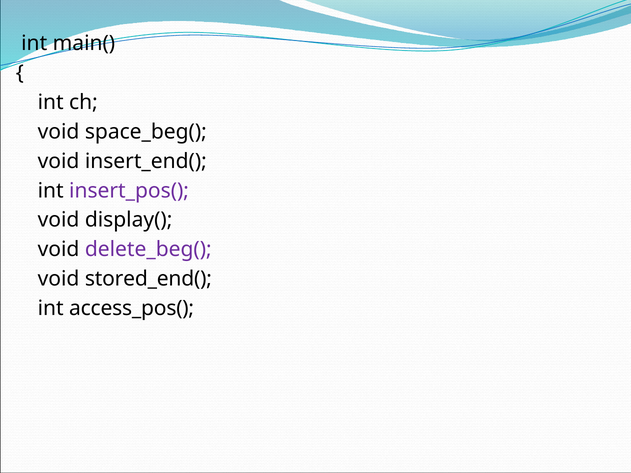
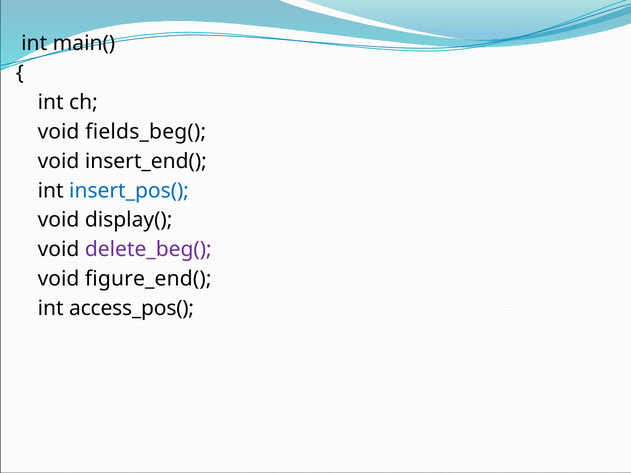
space_beg(: space_beg( -> fields_beg(
insert_pos( colour: purple -> blue
stored_end(: stored_end( -> figure_end(
